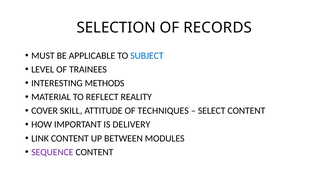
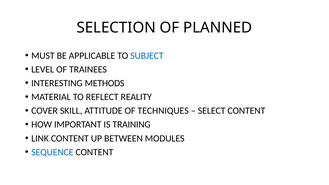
RECORDS: RECORDS -> PLANNED
DELIVERY: DELIVERY -> TRAINING
SEQUENCE colour: purple -> blue
